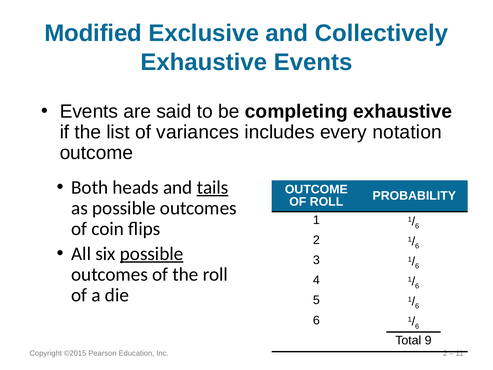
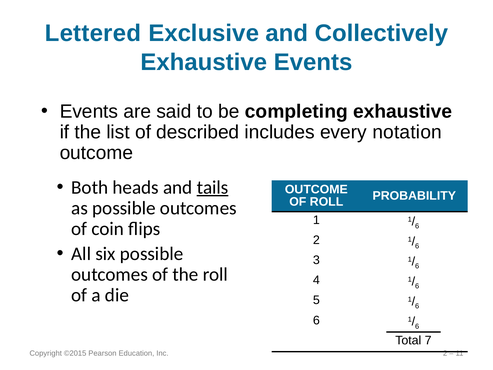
Modified: Modified -> Lettered
variances: variances -> described
possible at (152, 254) underline: present -> none
9: 9 -> 7
